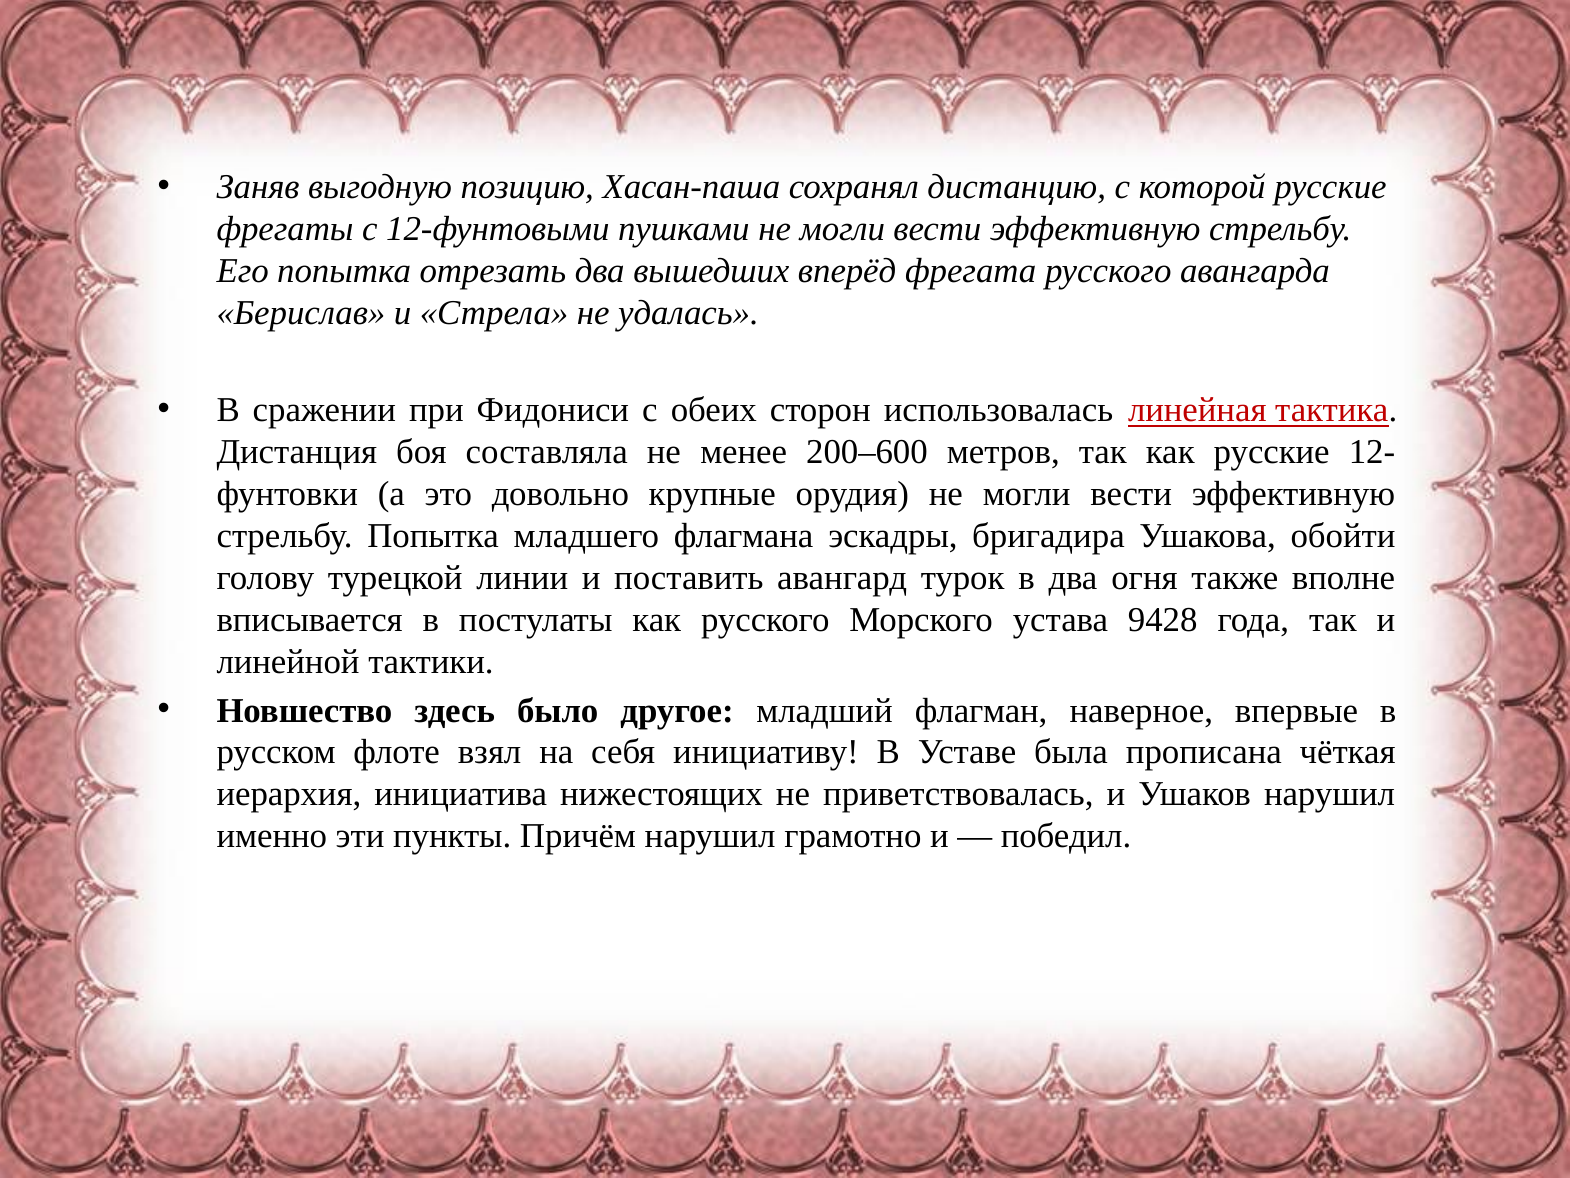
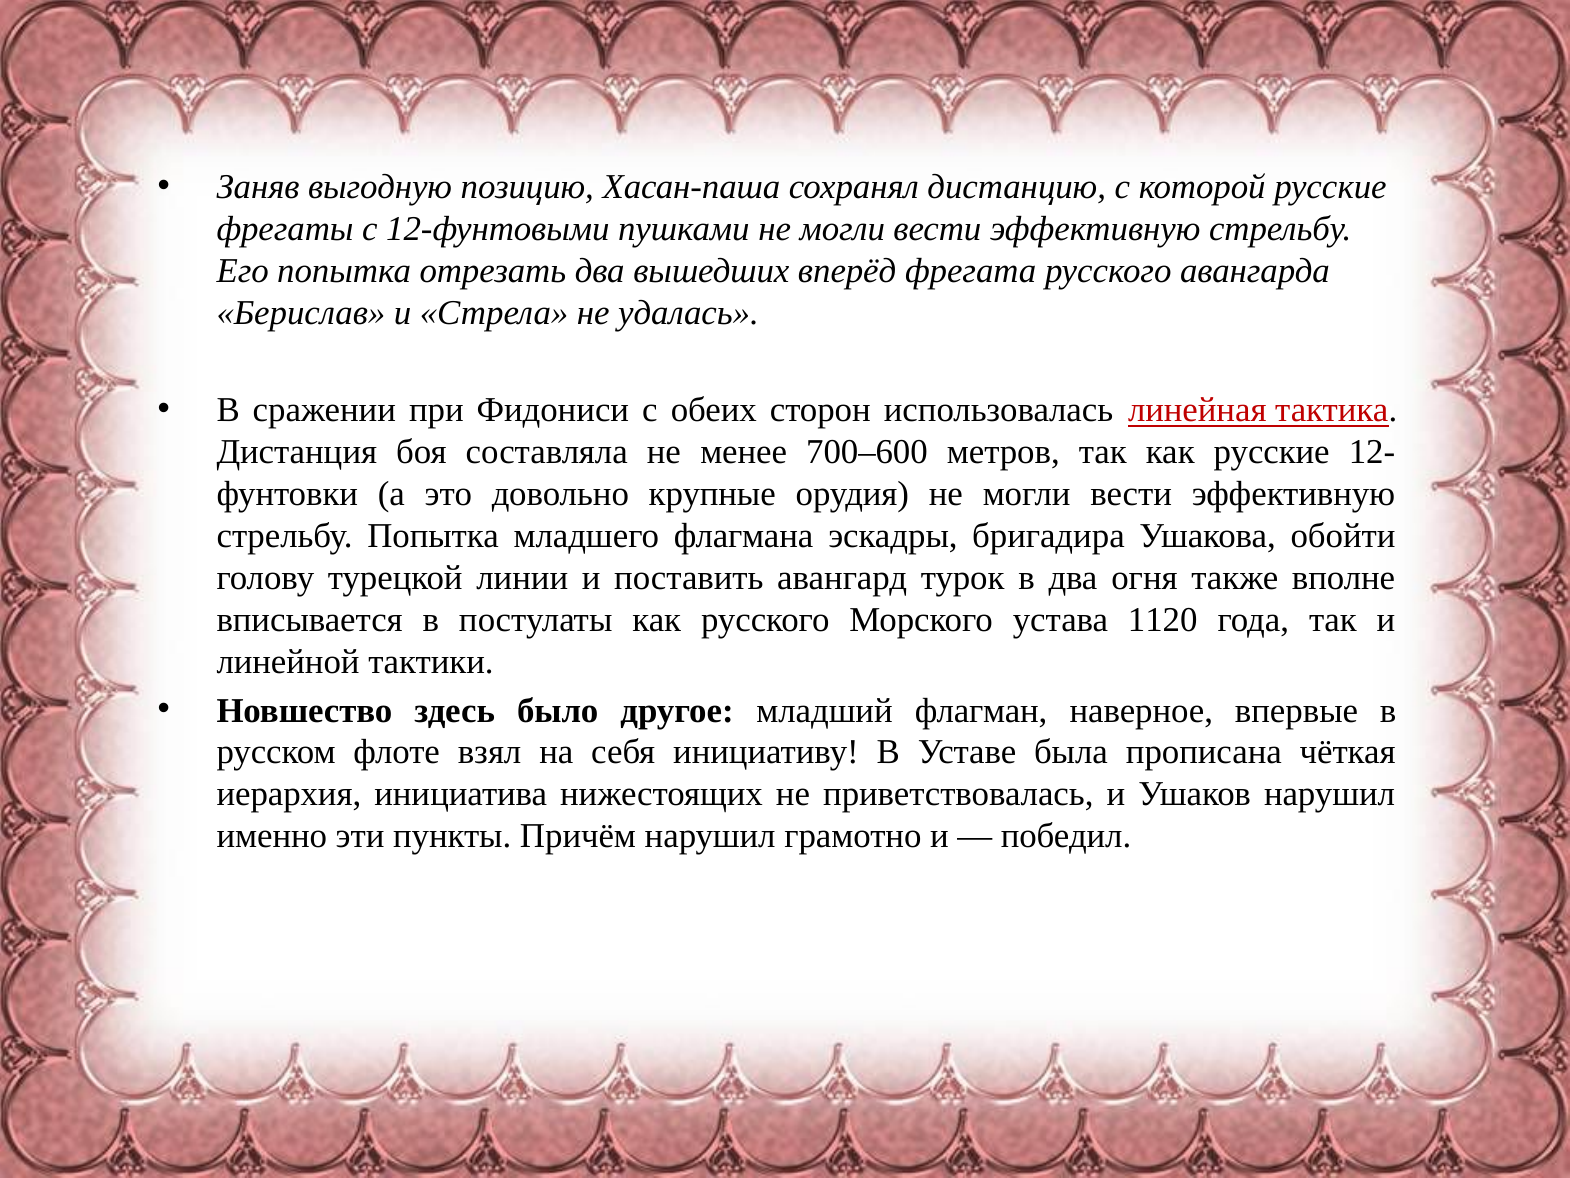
200–600: 200–600 -> 700–600
9428: 9428 -> 1120
